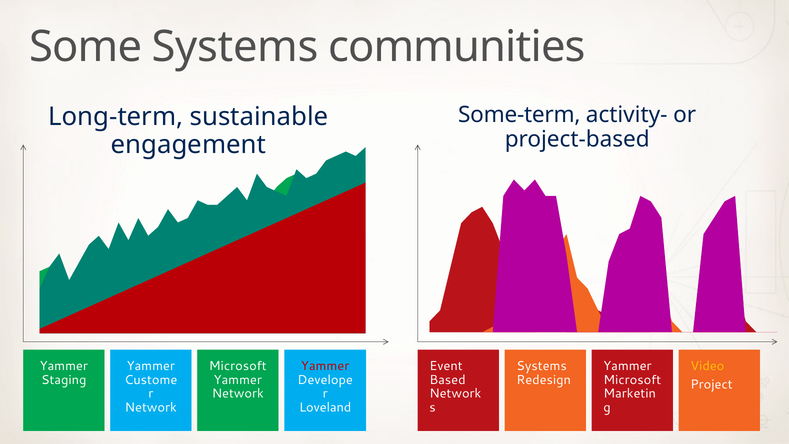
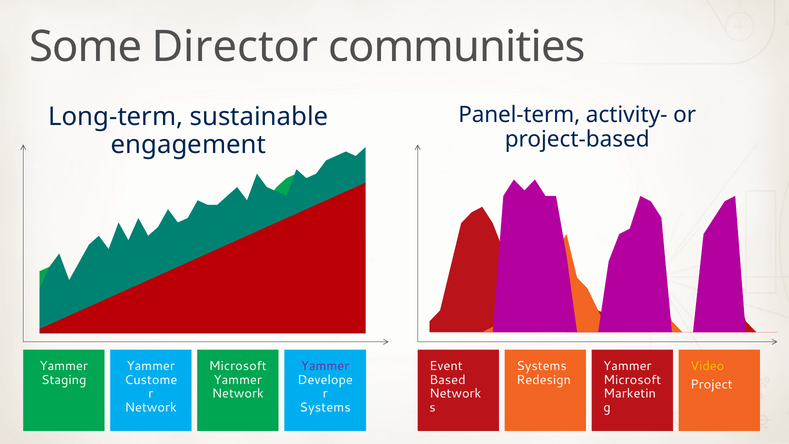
Some Systems: Systems -> Director
Some-term: Some-term -> Panel-term
Yammer at (325, 366) colour: red -> purple
Loveland at (325, 407): Loveland -> Systems
